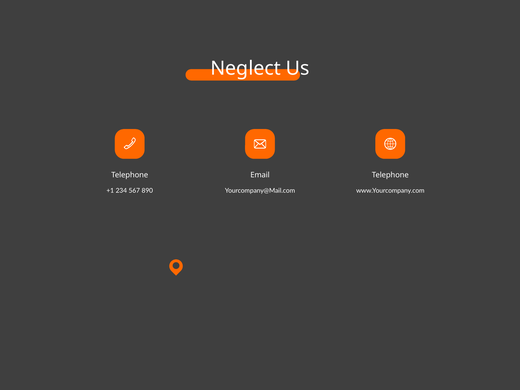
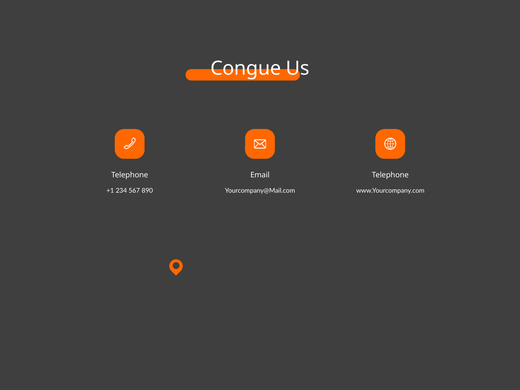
Neglect: Neglect -> Congue
